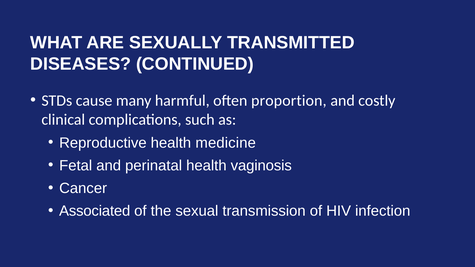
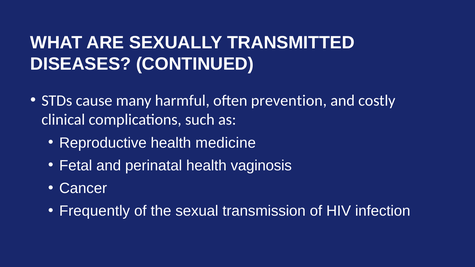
proportion: proportion -> prevention
Associated: Associated -> Frequently
